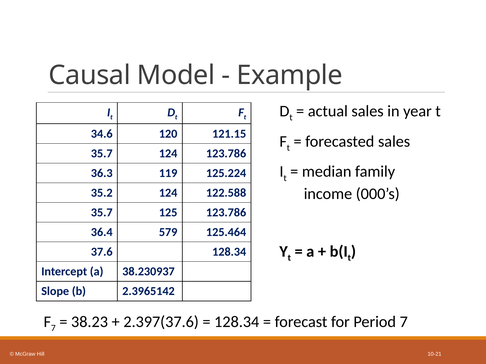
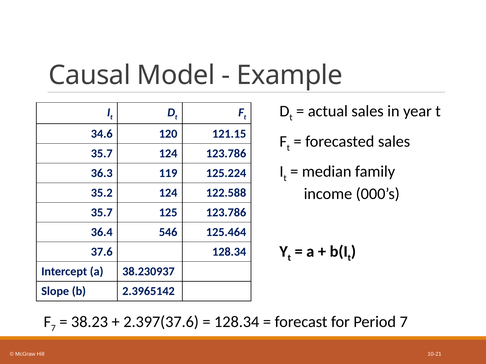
579: 579 -> 546
